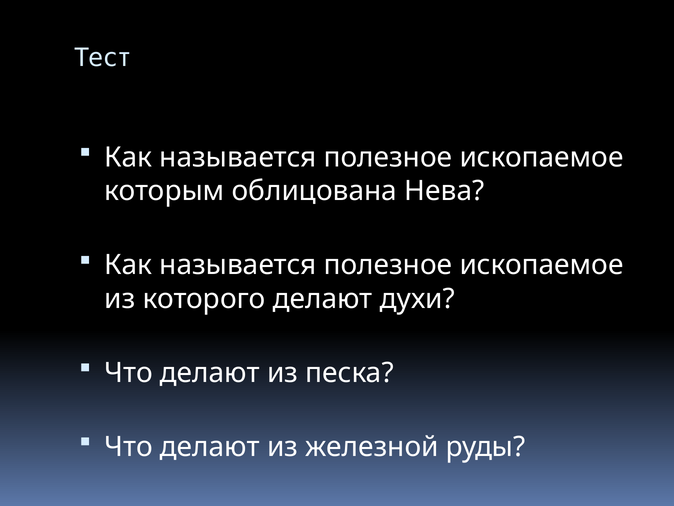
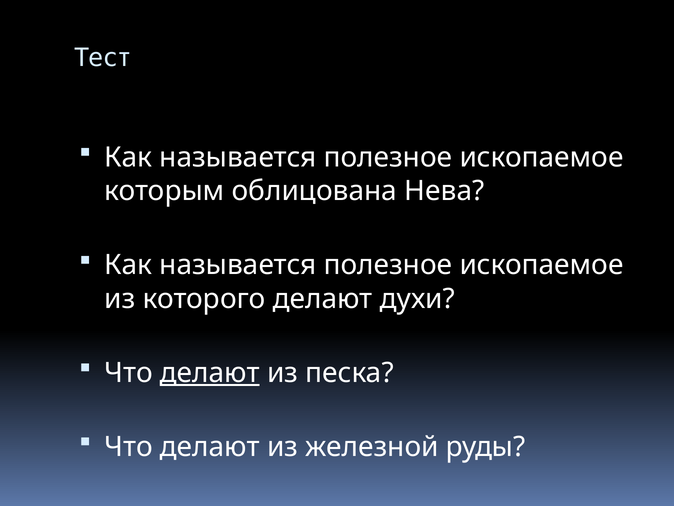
делают at (210, 373) underline: none -> present
